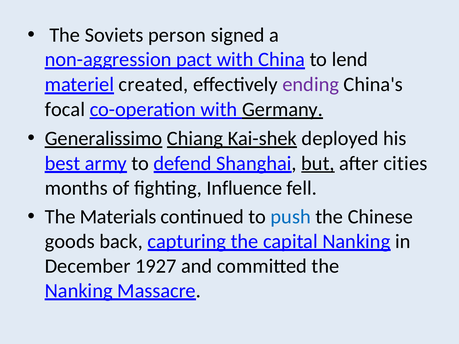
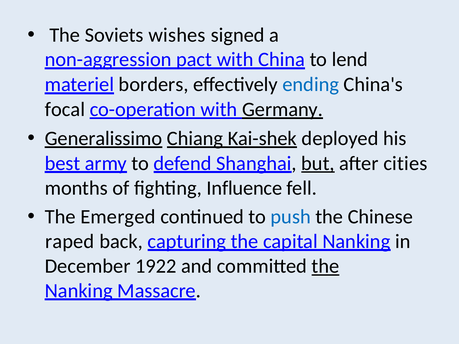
person: person -> wishes
created: created -> borders
ending colour: purple -> blue
Materials: Materials -> Emerged
goods: goods -> raped
1927: 1927 -> 1922
the at (325, 266) underline: none -> present
